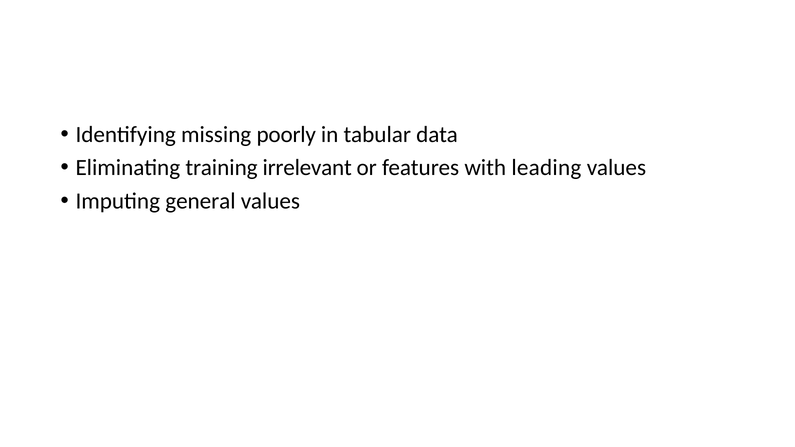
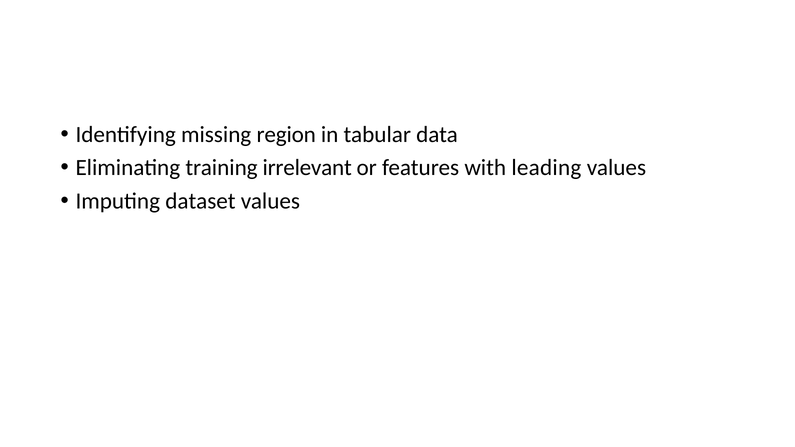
poorly: poorly -> region
general: general -> dataset
